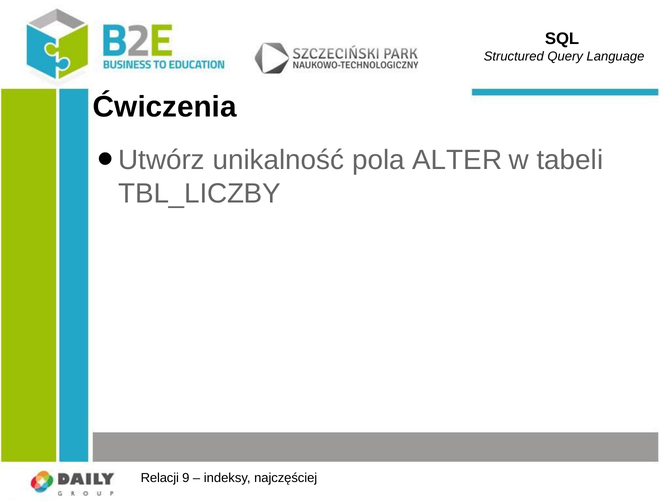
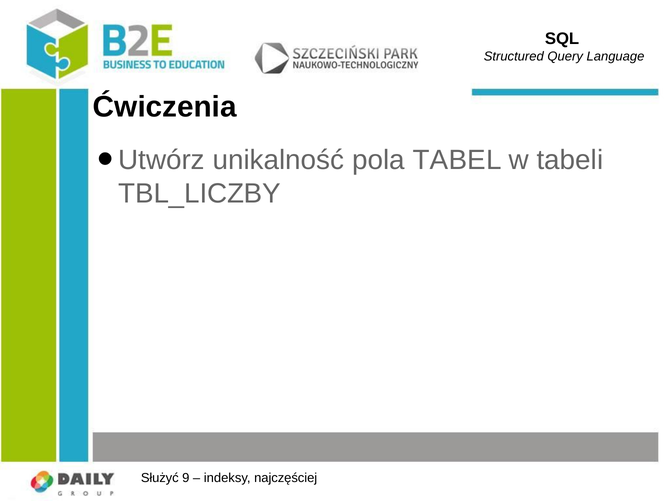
ALTER: ALTER -> TABEL
Relacji: Relacji -> Służyć
